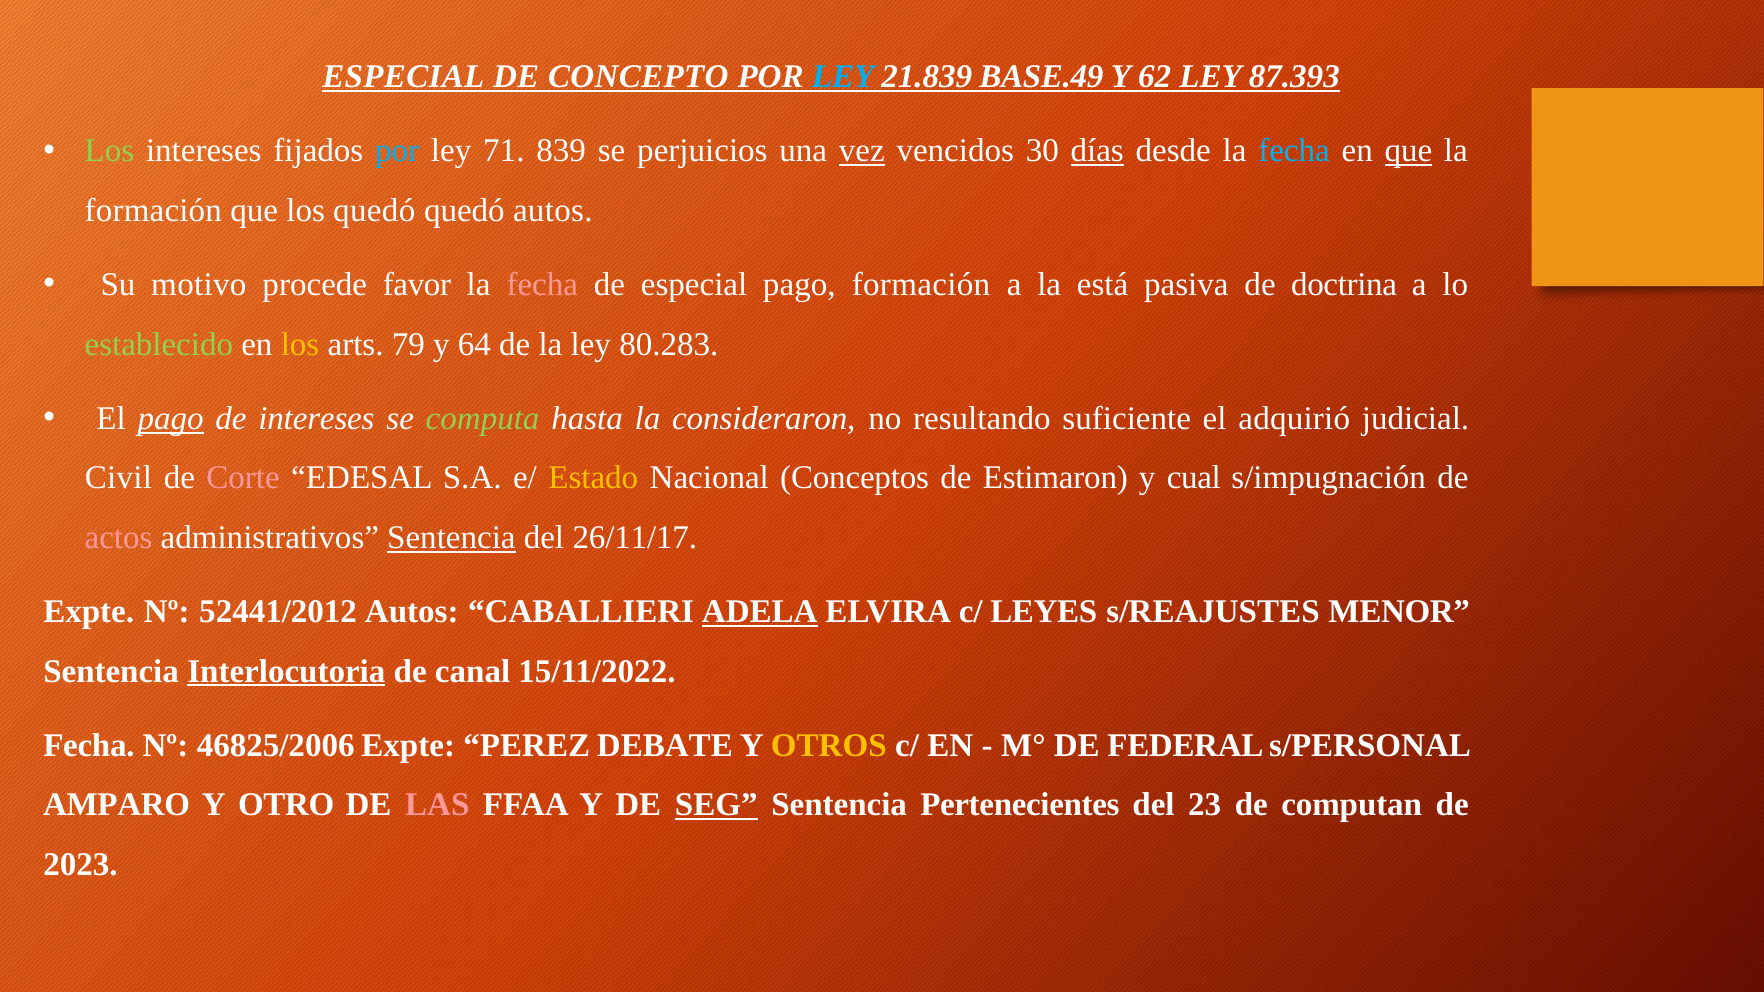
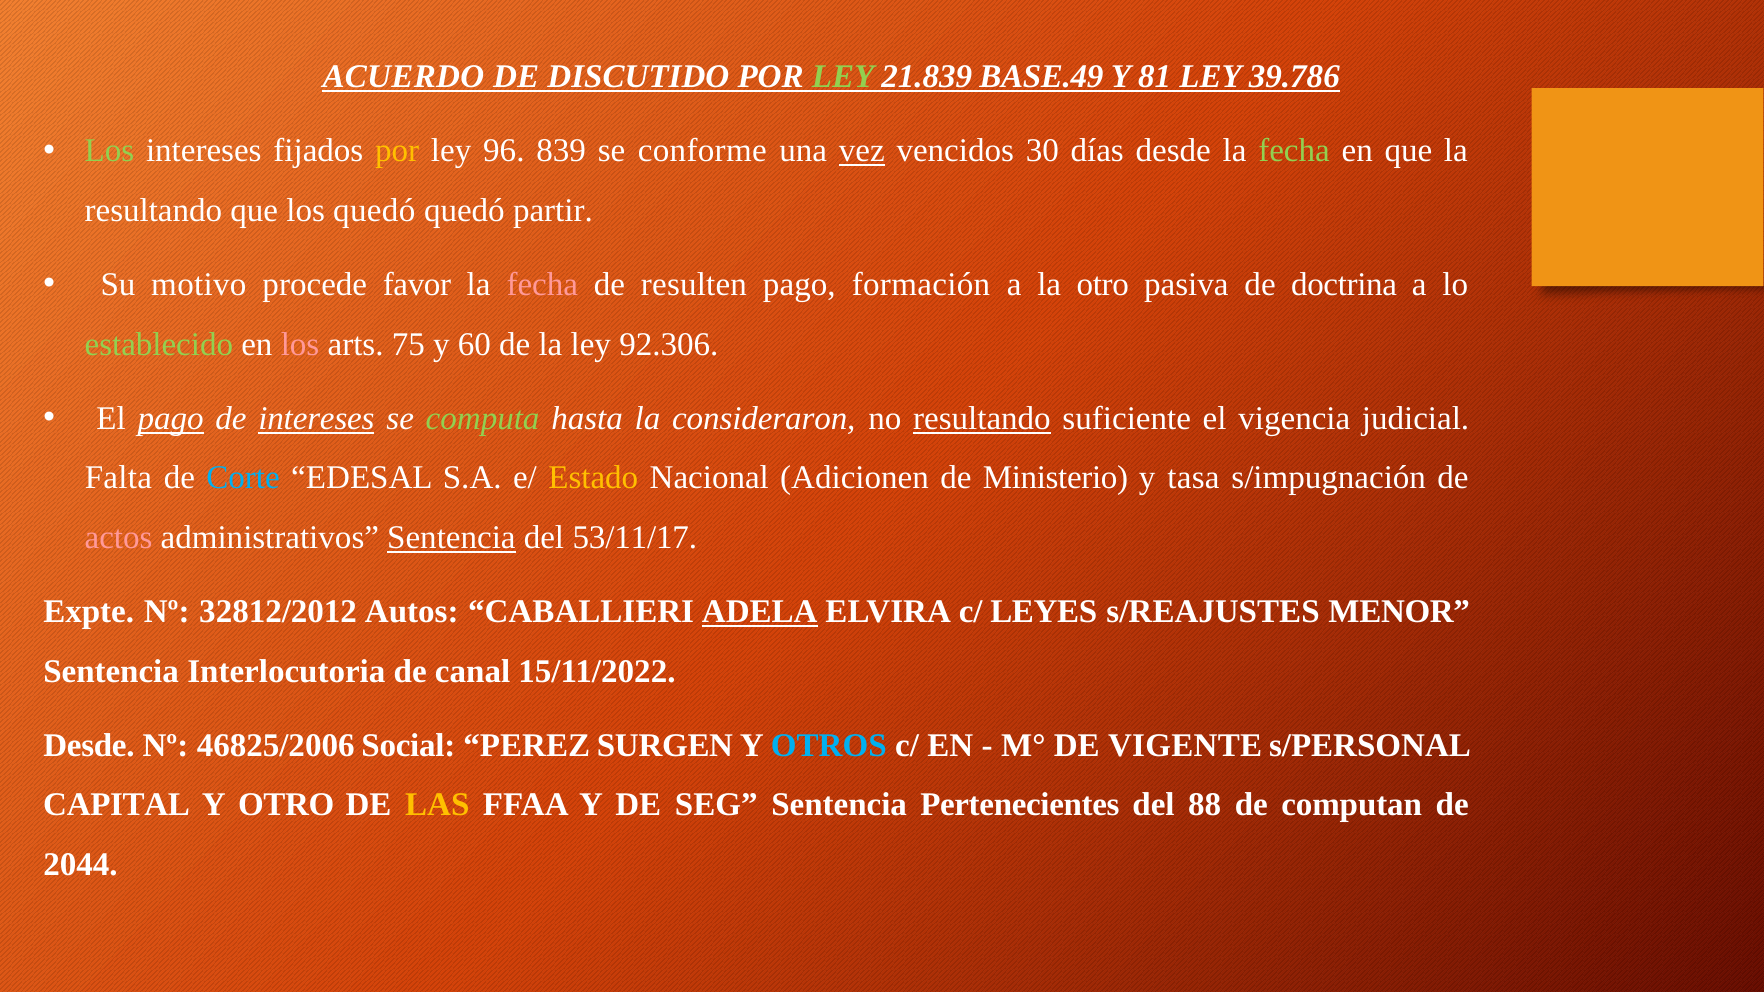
ESPECIAL at (403, 77): ESPECIAL -> ACUERDO
CONCEPTO: CONCEPTO -> DISCUTIDO
LEY at (843, 77) colour: light blue -> light green
62: 62 -> 81
87.393: 87.393 -> 39.786
por at (397, 151) colour: light blue -> yellow
71: 71 -> 96
perjuicios: perjuicios -> conforme
días underline: present -> none
fecha at (1294, 151) colour: light blue -> light green
que at (1408, 151) underline: present -> none
formación at (153, 210): formación -> resultando
quedó autos: autos -> partir
de especial: especial -> resulten
la está: está -> otro
los at (300, 344) colour: yellow -> pink
79: 79 -> 75
64: 64 -> 60
80.283: 80.283 -> 92.306
intereses at (316, 418) underline: none -> present
resultando at (982, 418) underline: none -> present
adquirió: adquirió -> vigencia
Civil: Civil -> Falta
Corte colour: pink -> light blue
Conceptos: Conceptos -> Adicionen
Estimaron: Estimaron -> Ministerio
cual: cual -> tasa
26/11/17: 26/11/17 -> 53/11/17
52441/2012: 52441/2012 -> 32812/2012
Interlocutoria underline: present -> none
Fecha at (89, 745): Fecha -> Desde
46825/2006 Expte: Expte -> Social
DEBATE: DEBATE -> SURGEN
OTROS colour: yellow -> light blue
FEDERAL: FEDERAL -> VIGENTE
AMPARO: AMPARO -> CAPITAL
LAS colour: pink -> yellow
SEG underline: present -> none
23: 23 -> 88
2023: 2023 -> 2044
